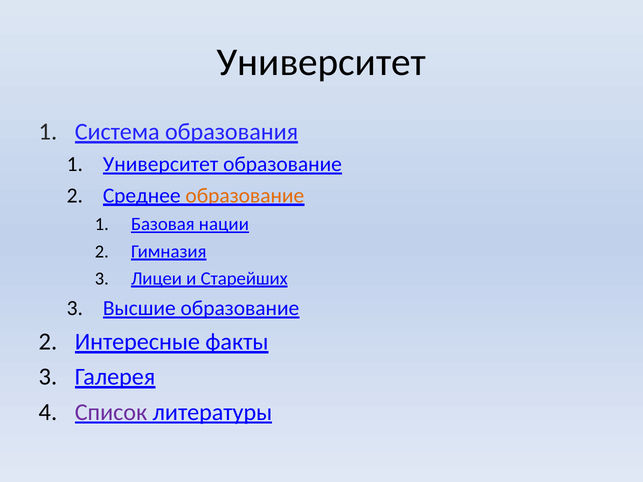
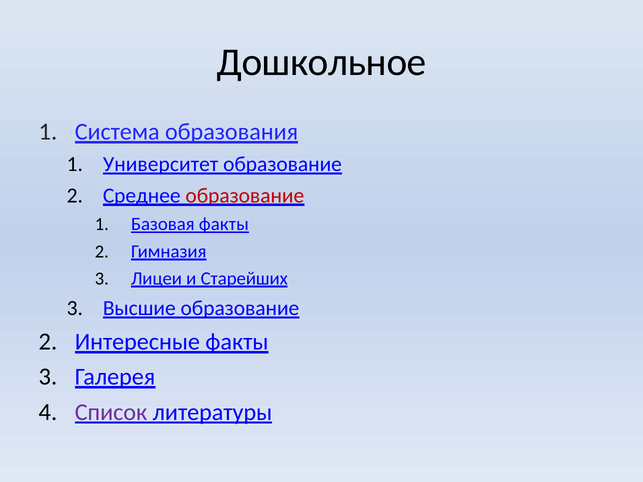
Университет at (321, 62): Университет -> Дошкольное
образование at (245, 196) colour: orange -> red
Базовая нации: нации -> факты
